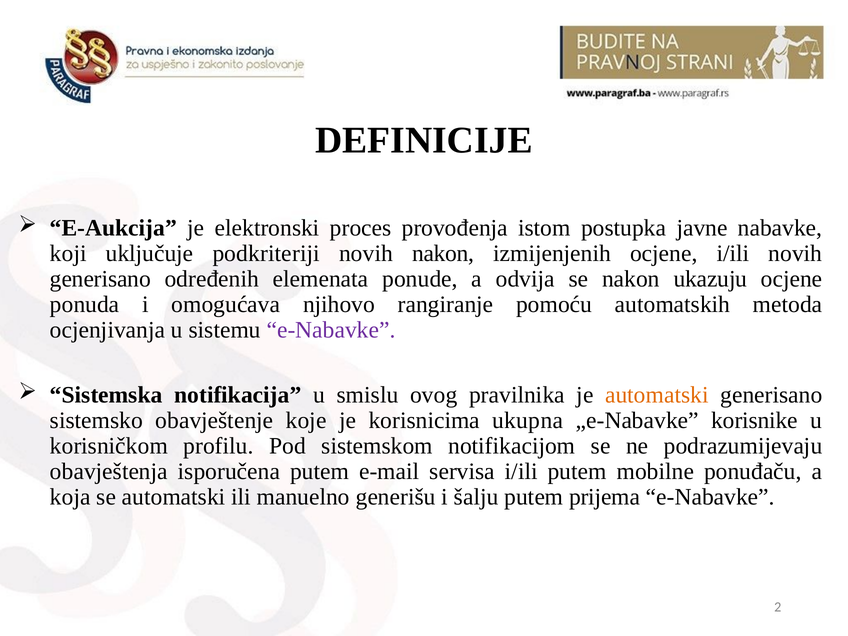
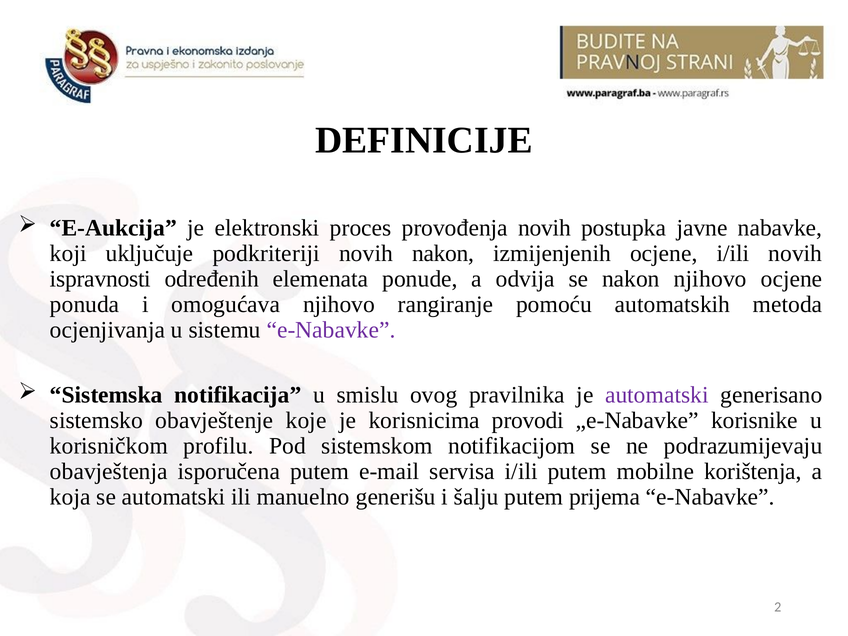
provođenja istom: istom -> novih
generisano at (100, 279): generisano -> ispravnosti
nakon ukazuju: ukazuju -> njihovo
automatski at (657, 395) colour: orange -> purple
ukupna: ukupna -> provodi
ponuđaču: ponuđaču -> korištenja
